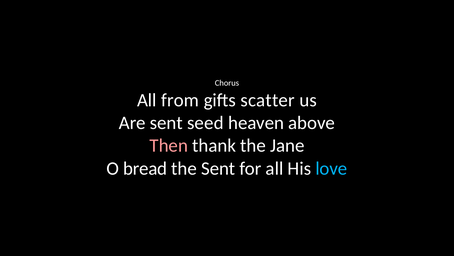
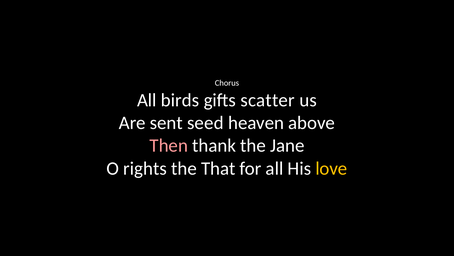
from: from -> birds
bread: bread -> rights
the Sent: Sent -> That
love colour: light blue -> yellow
